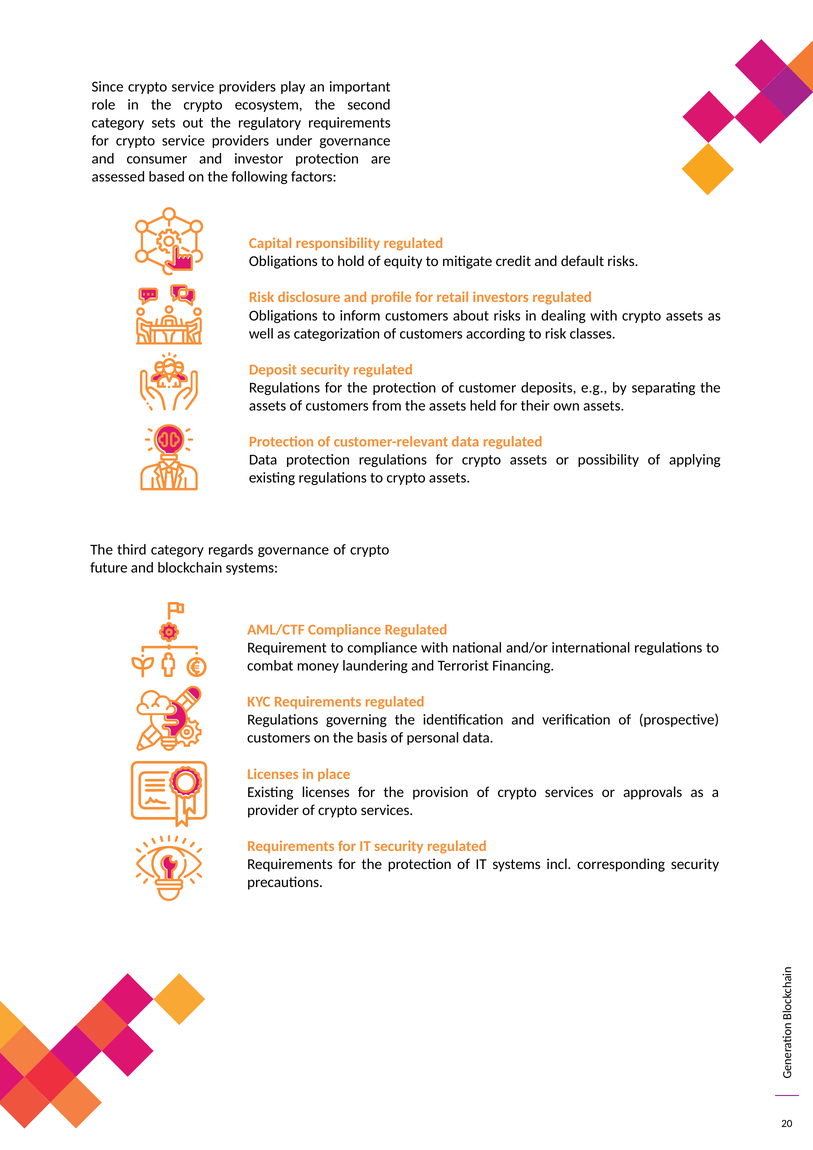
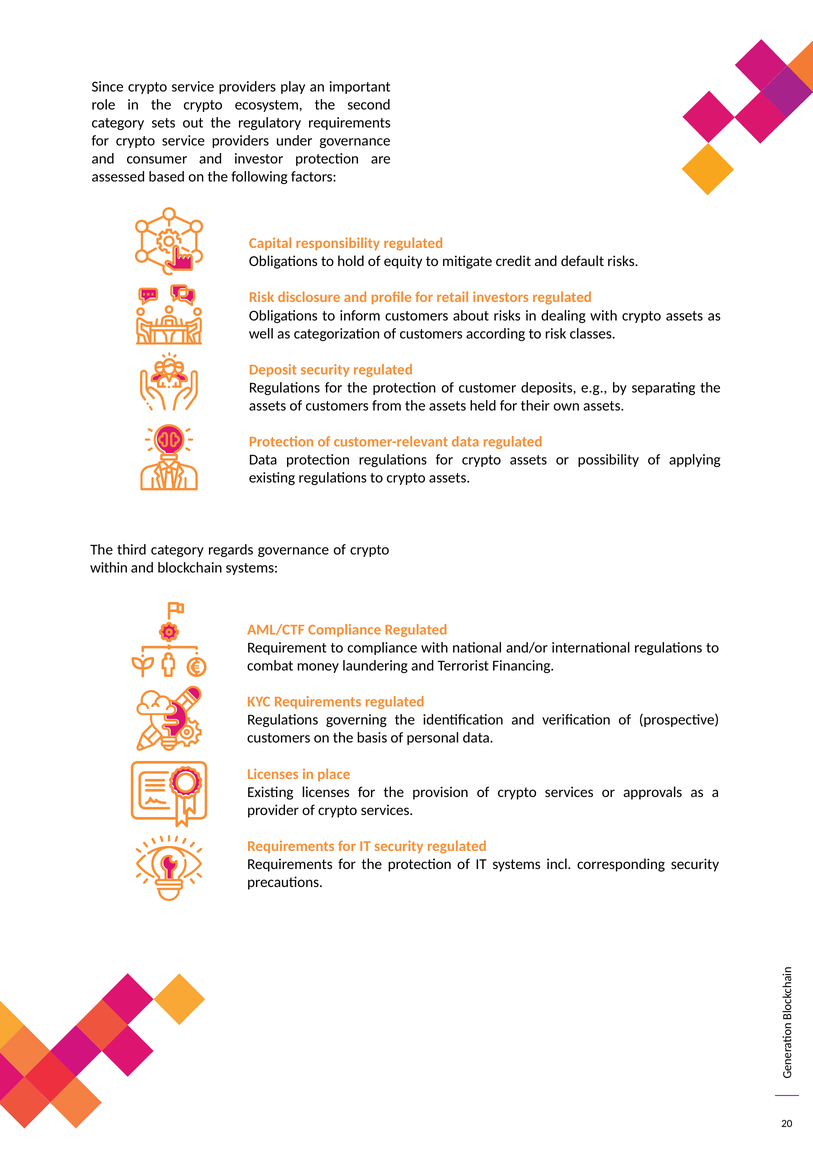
future: future -> within
